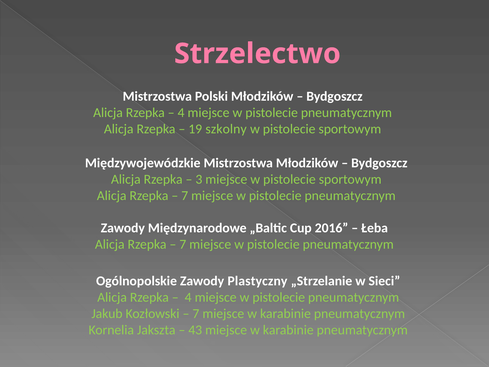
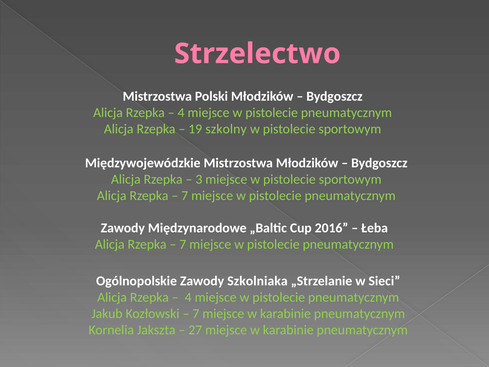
Plastyczny: Plastyczny -> Szkolniaka
43: 43 -> 27
